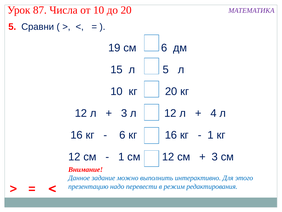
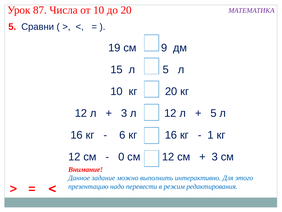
6 at (164, 48): 6 -> 9
4 at (214, 113): 4 -> 5
1 at (121, 156): 1 -> 0
